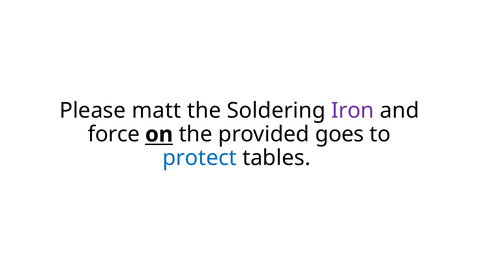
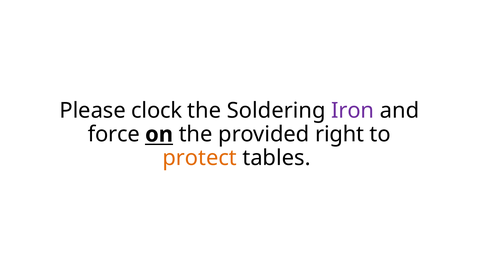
matt: matt -> clock
goes: goes -> right
protect colour: blue -> orange
